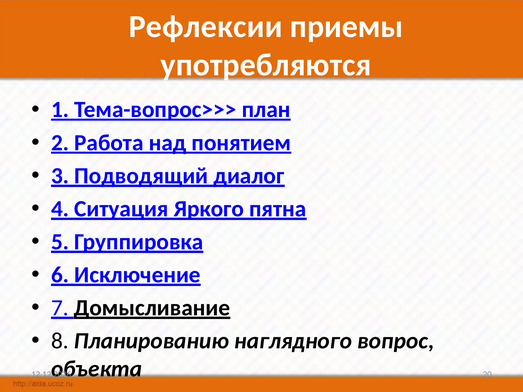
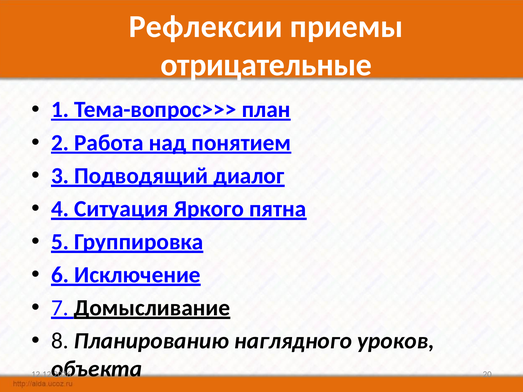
употребляются: употребляются -> отрицательные
вопрос: вопрос -> уроков
